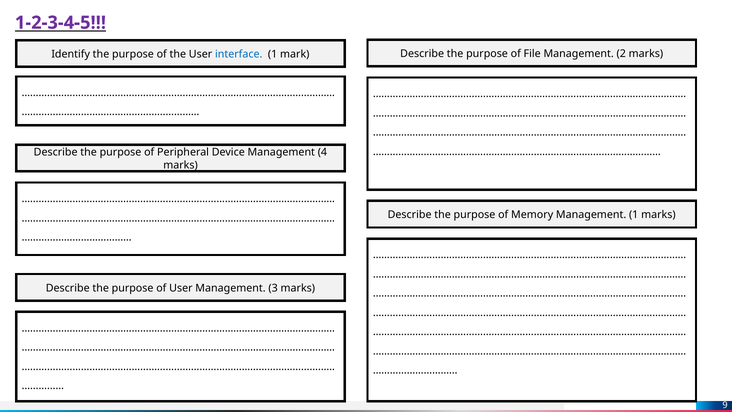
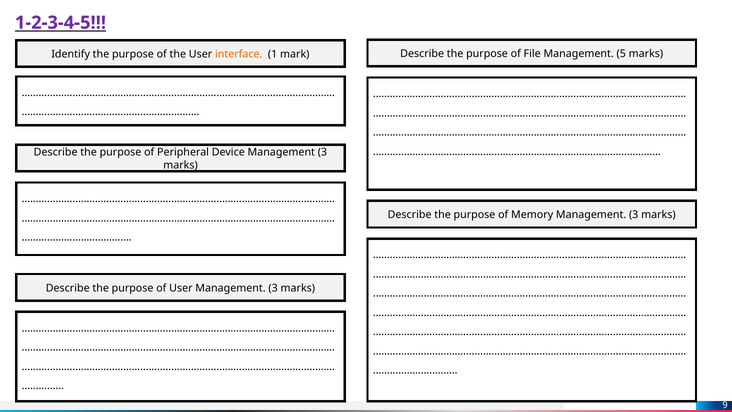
2: 2 -> 5
interface colour: blue -> orange
Device Management 4: 4 -> 3
Memory Management 1: 1 -> 3
